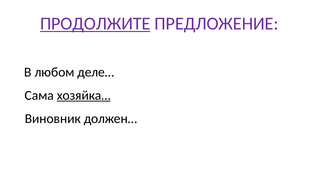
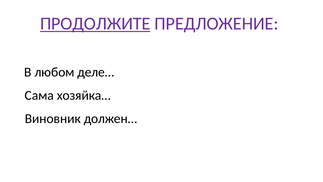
хозяйка… underline: present -> none
